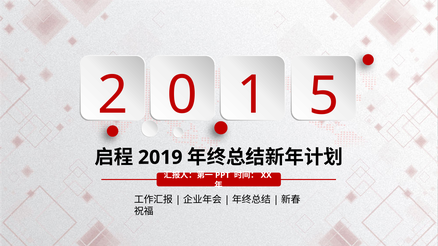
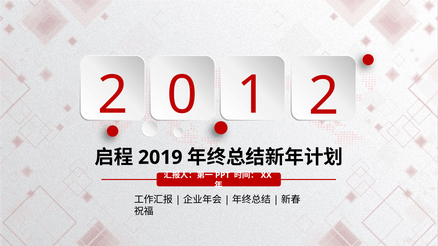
1 5: 5 -> 2
